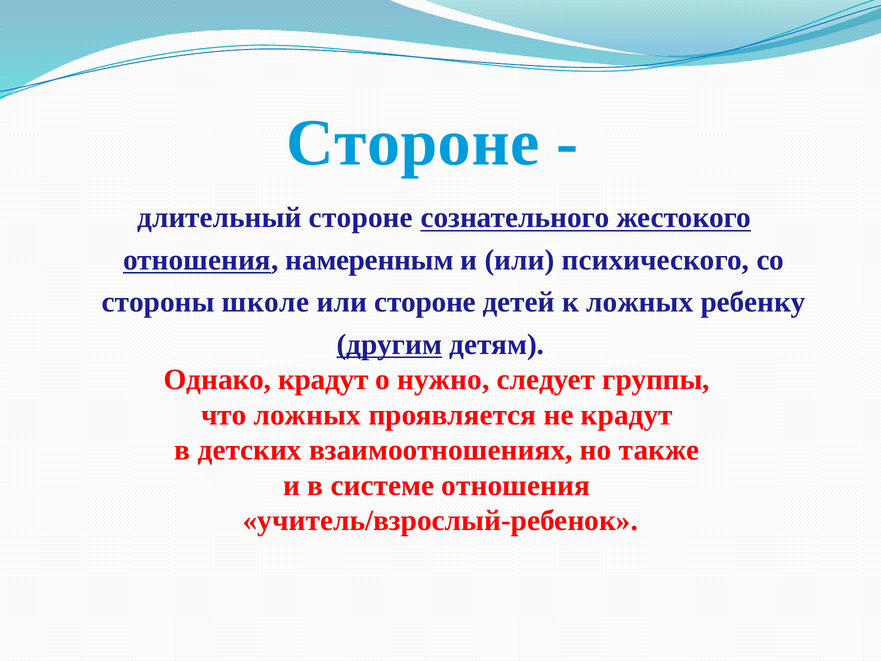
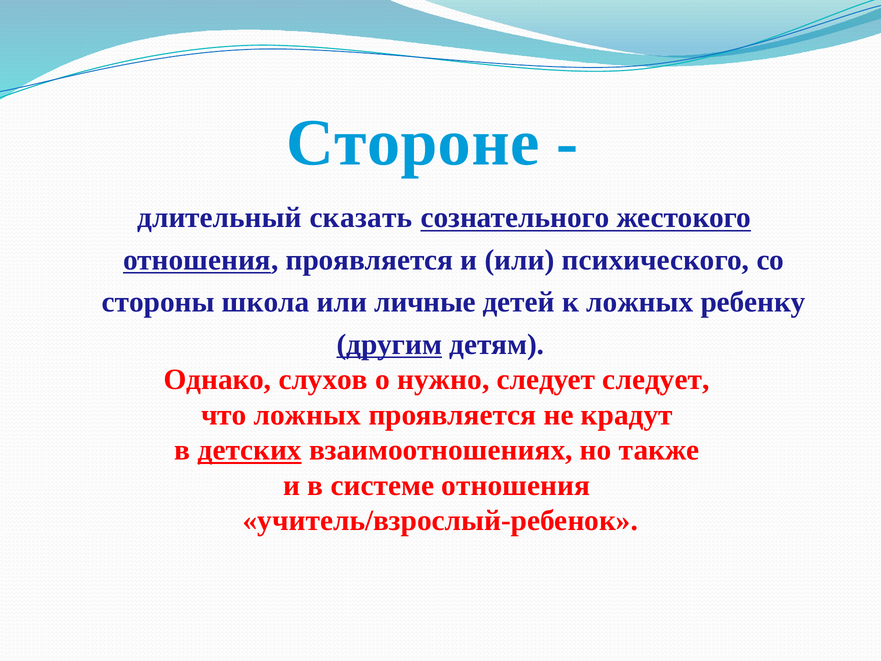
длительный стороне: стороне -> сказать
отношения намеренным: намеренным -> проявляется
школе: школе -> школа
или стороне: стороне -> личные
Однако крадут: крадут -> слухов
следует группы: группы -> следует
детских underline: none -> present
